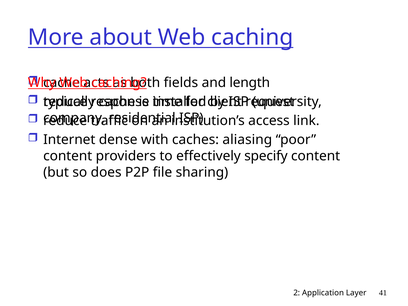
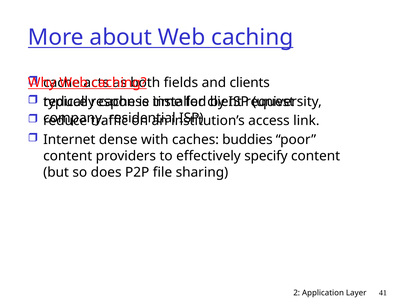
length: length -> clients
aliasing: aliasing -> buddies
